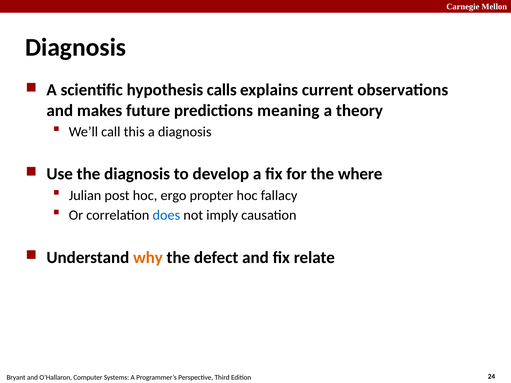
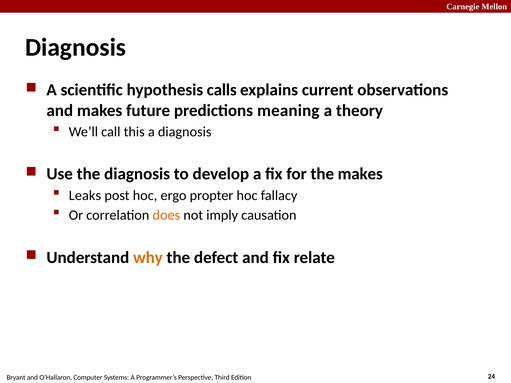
the where: where -> makes
Julian: Julian -> Leaks
does colour: blue -> orange
